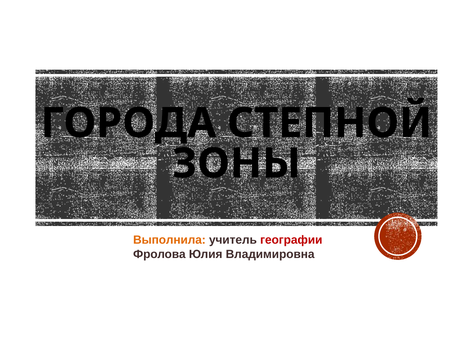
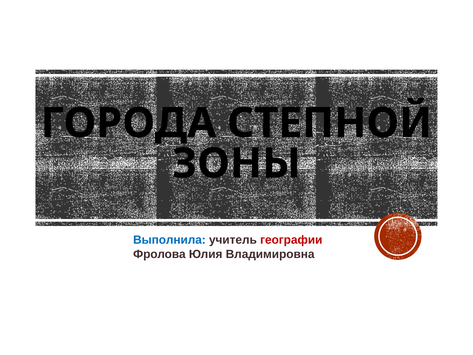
Выполнила colour: orange -> blue
